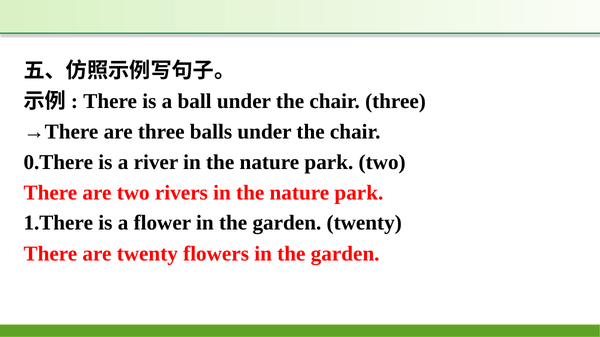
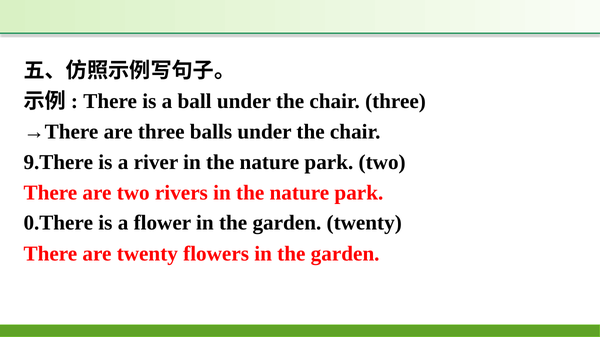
0.There: 0.There -> 9.There
1.There: 1.There -> 0.There
